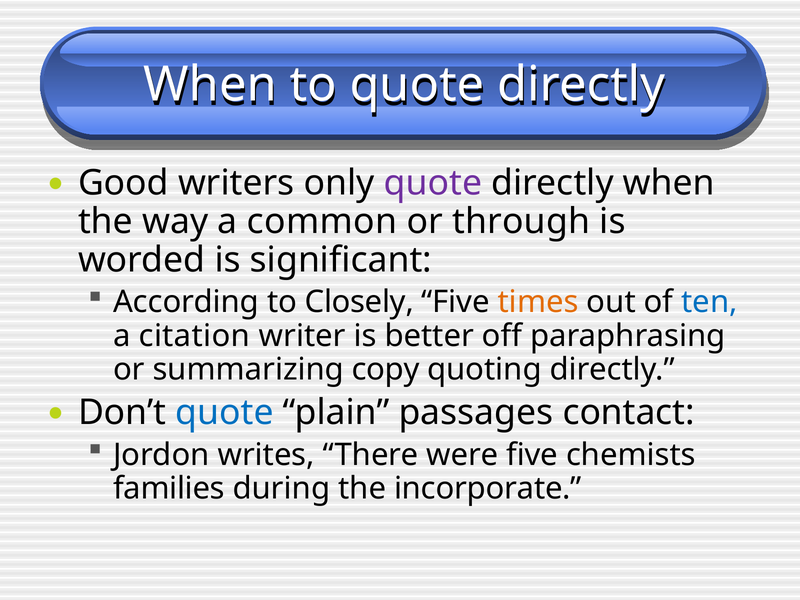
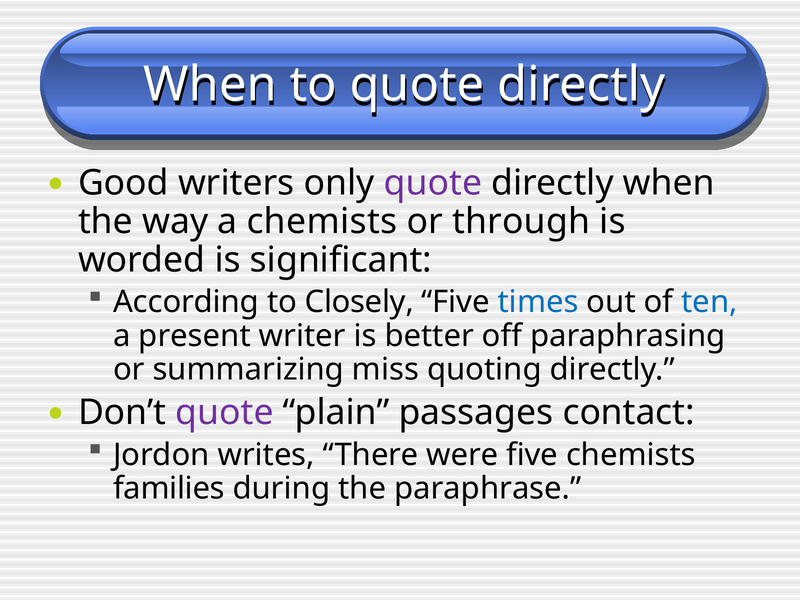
a common: common -> chemists
times colour: orange -> blue
citation: citation -> present
copy: copy -> miss
quote at (225, 412) colour: blue -> purple
incorporate: incorporate -> paraphrase
